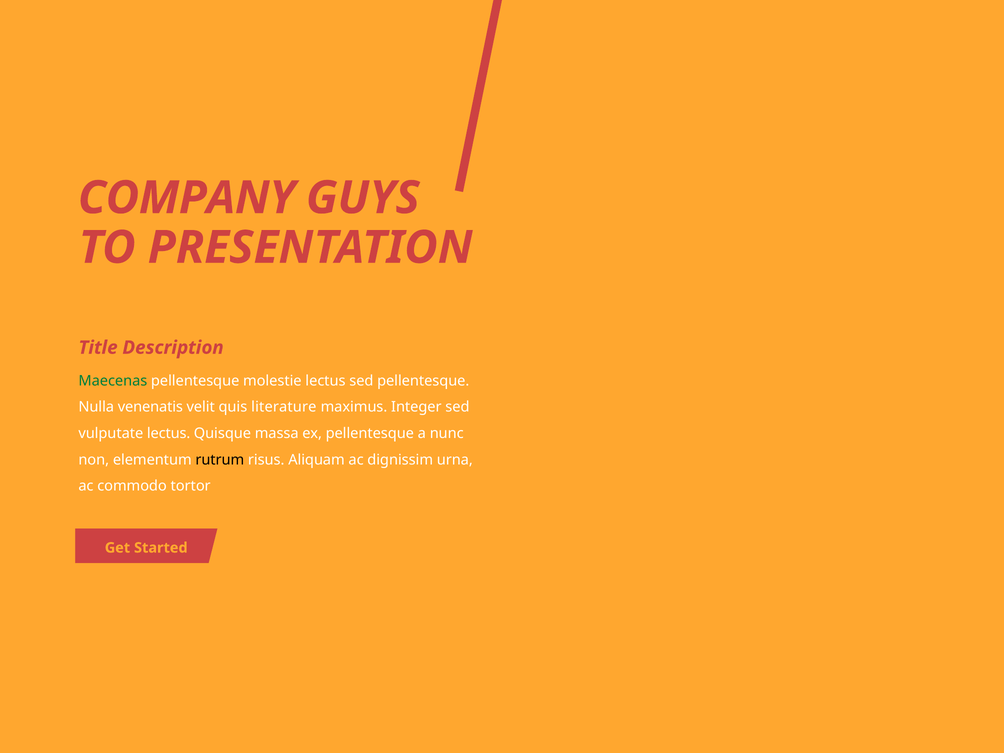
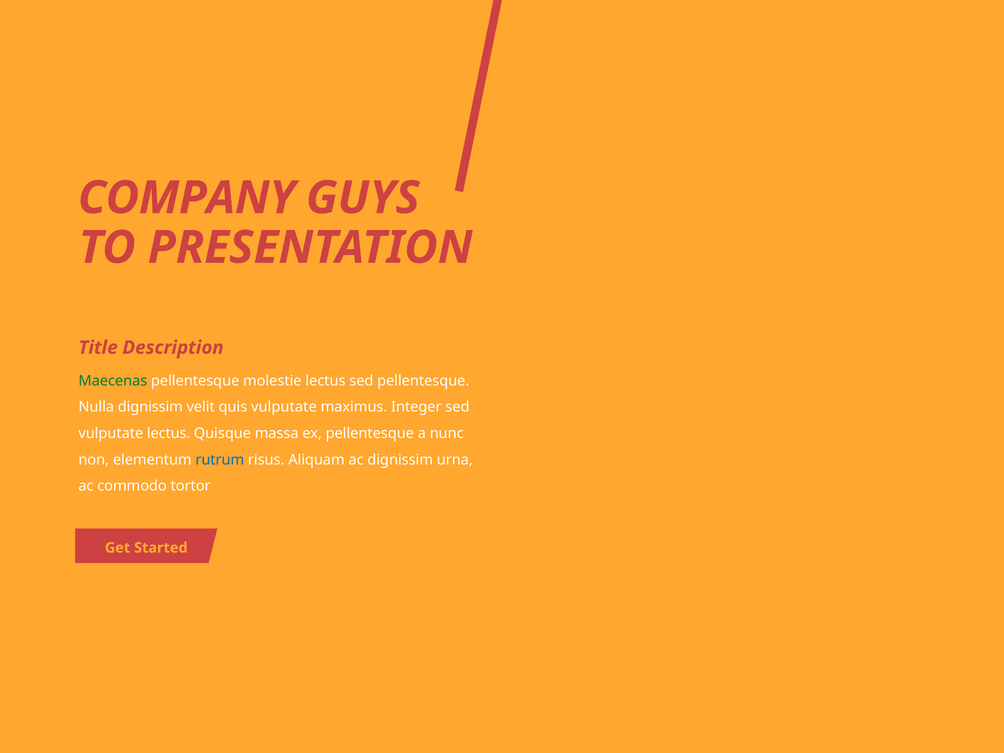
Nulla venenatis: venenatis -> dignissim
quis literature: literature -> vulputate
rutrum colour: black -> blue
